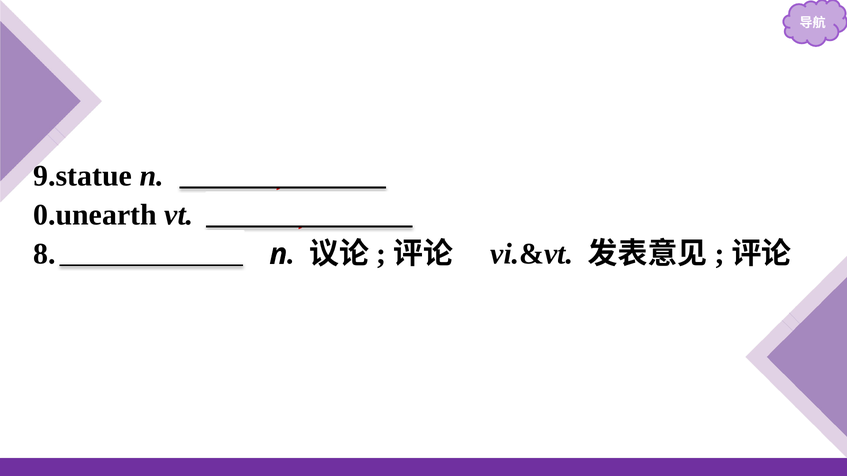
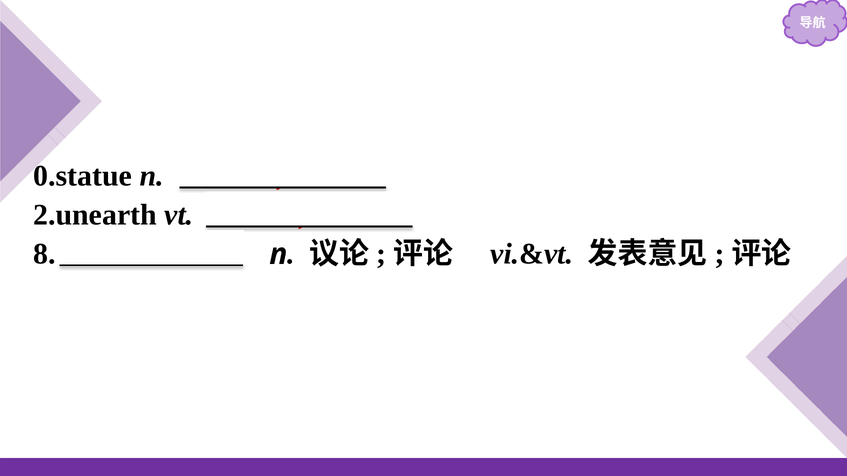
9.statue: 9.statue -> 0.statue
0.unearth: 0.unearth -> 2.unearth
